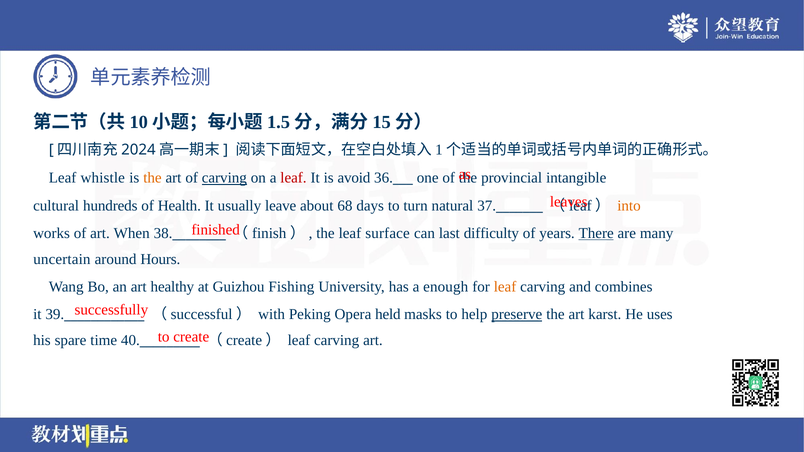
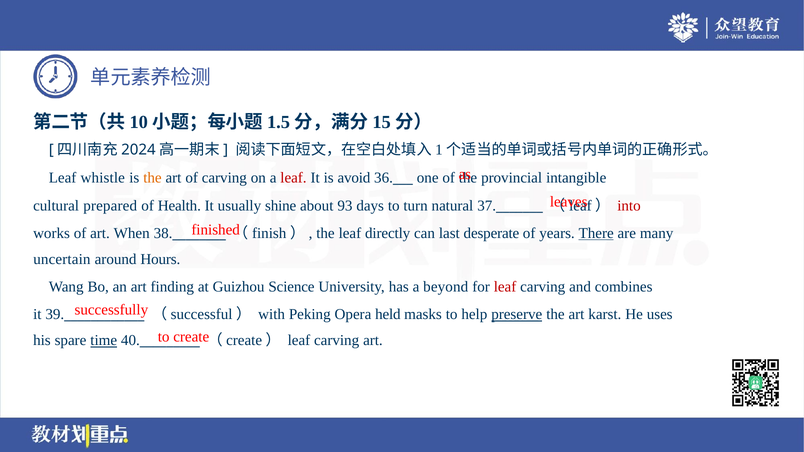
carving at (224, 178) underline: present -> none
hundreds: hundreds -> prepared
leave: leave -> shine
68: 68 -> 93
into colour: orange -> red
surface: surface -> directly
difficulty: difficulty -> desperate
healthy: healthy -> finding
Fishing: Fishing -> Science
enough: enough -> beyond
leaf at (505, 287) colour: orange -> red
time underline: none -> present
